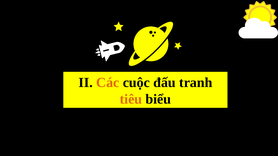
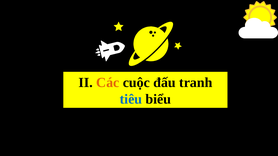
tiêu colour: orange -> blue
